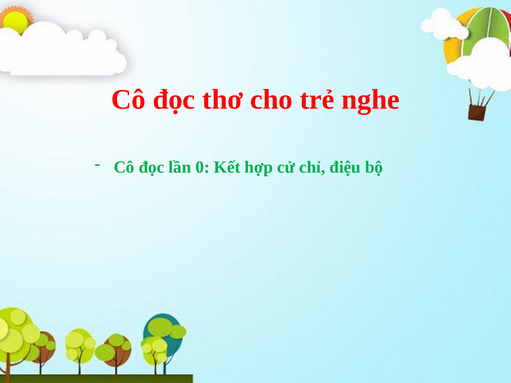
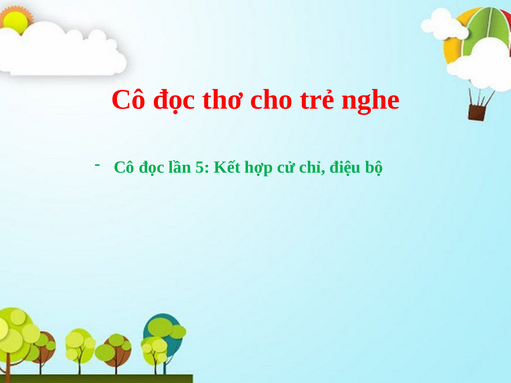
0: 0 -> 5
